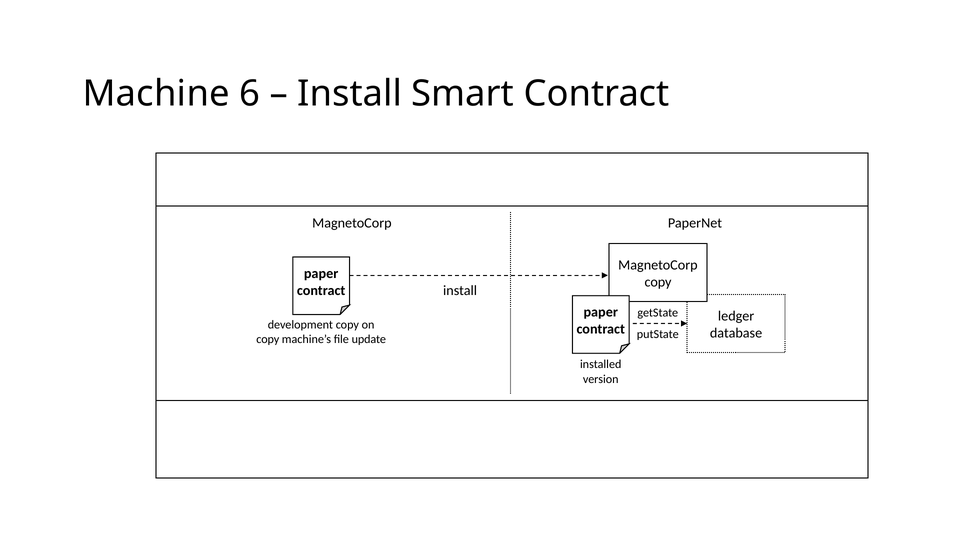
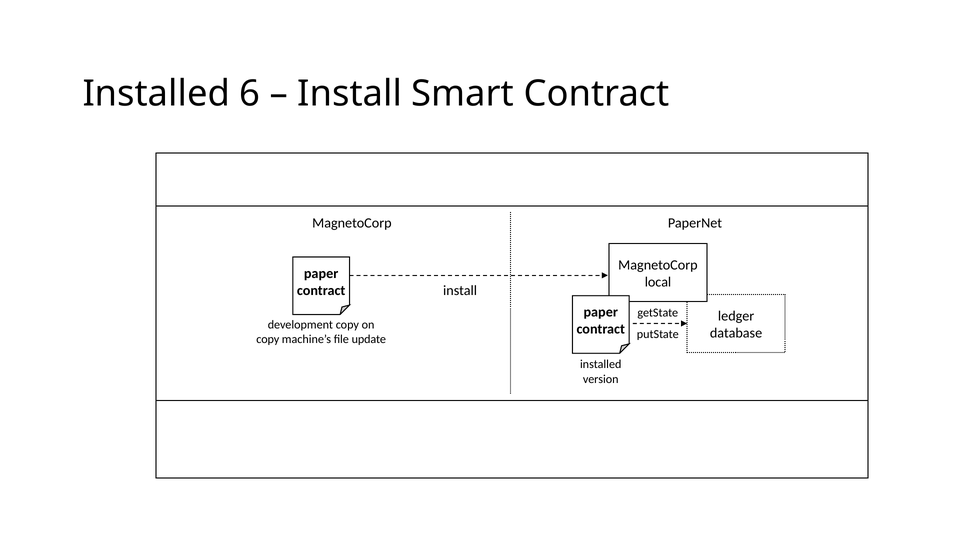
Machine at (156, 94): Machine -> Installed
copy at (658, 282): copy -> local
